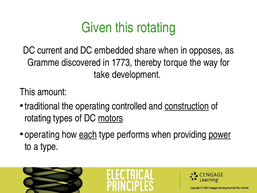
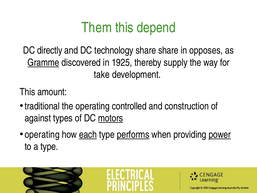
Given: Given -> Them
this rotating: rotating -> depend
current: current -> directly
embedded: embedded -> technology
share when: when -> share
Gramme underline: none -> present
1773: 1773 -> 1925
torque: torque -> supply
construction underline: present -> none
rotating at (38, 118): rotating -> against
performs underline: none -> present
